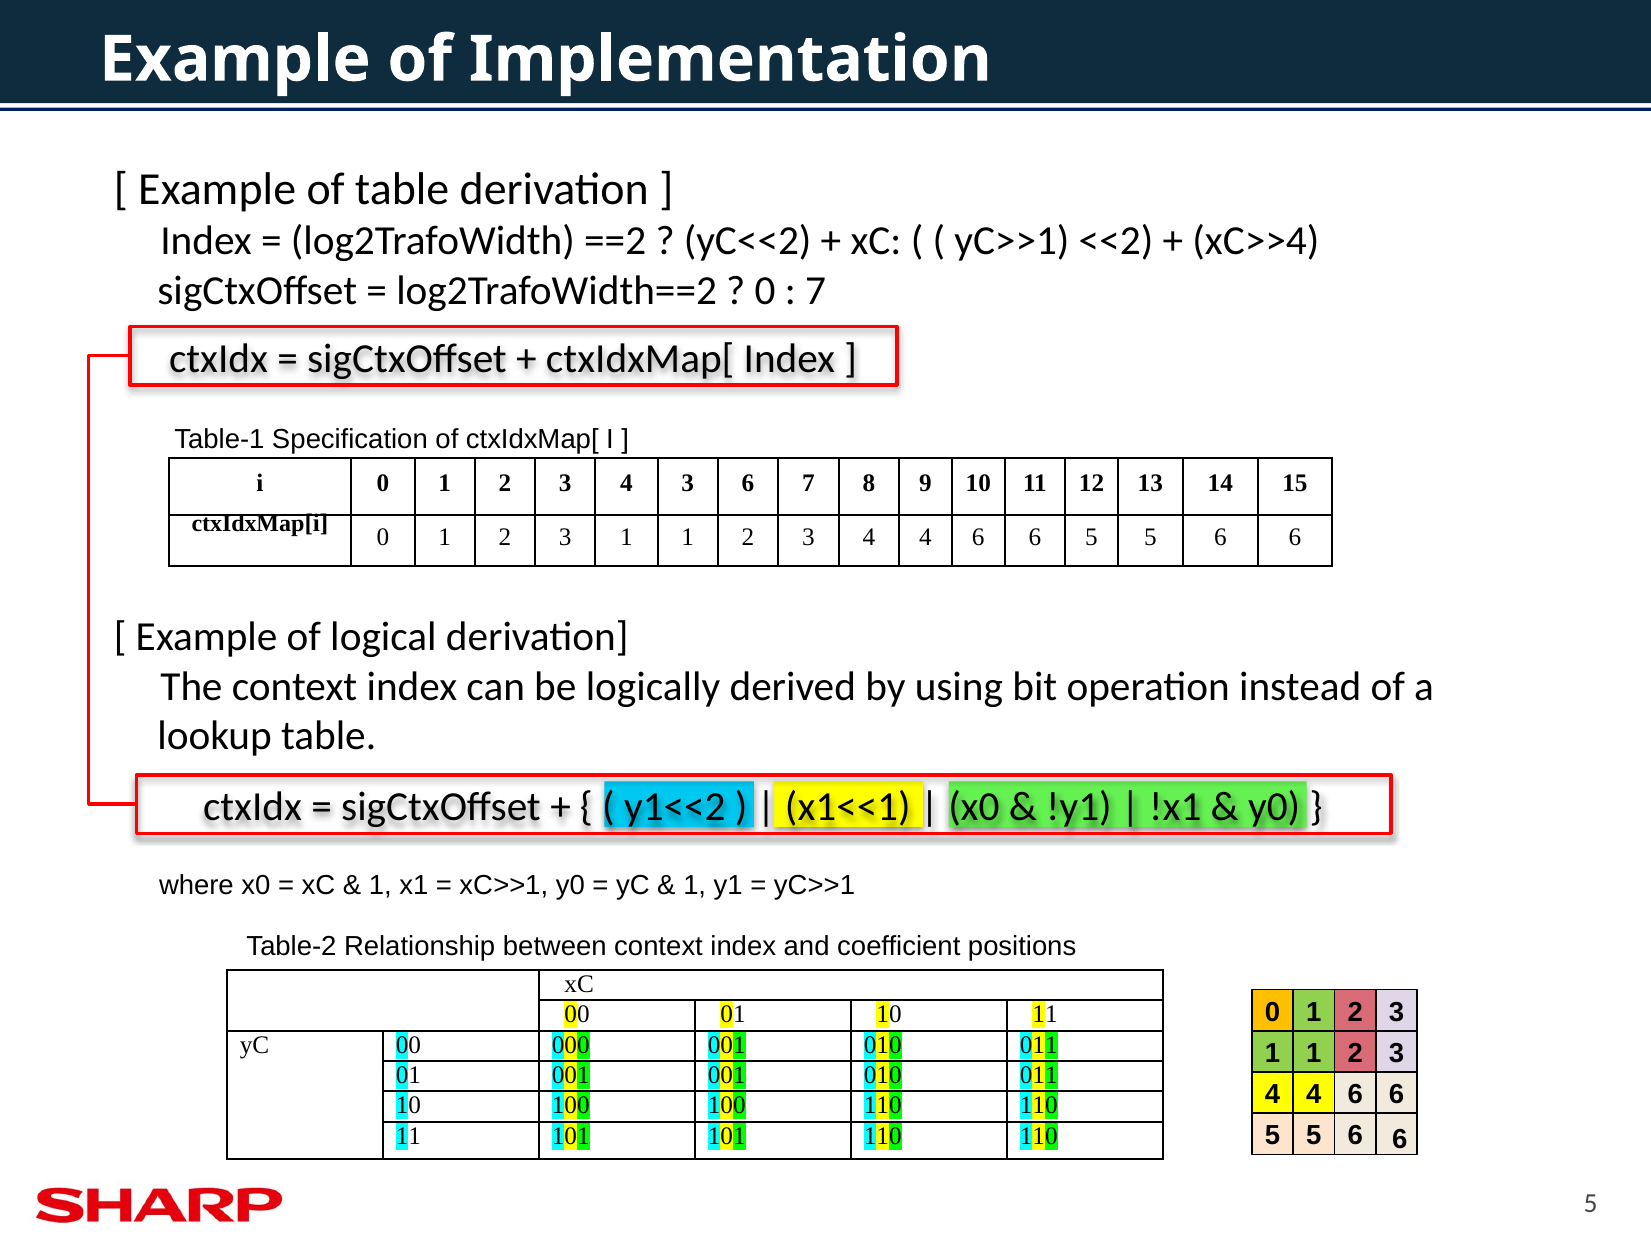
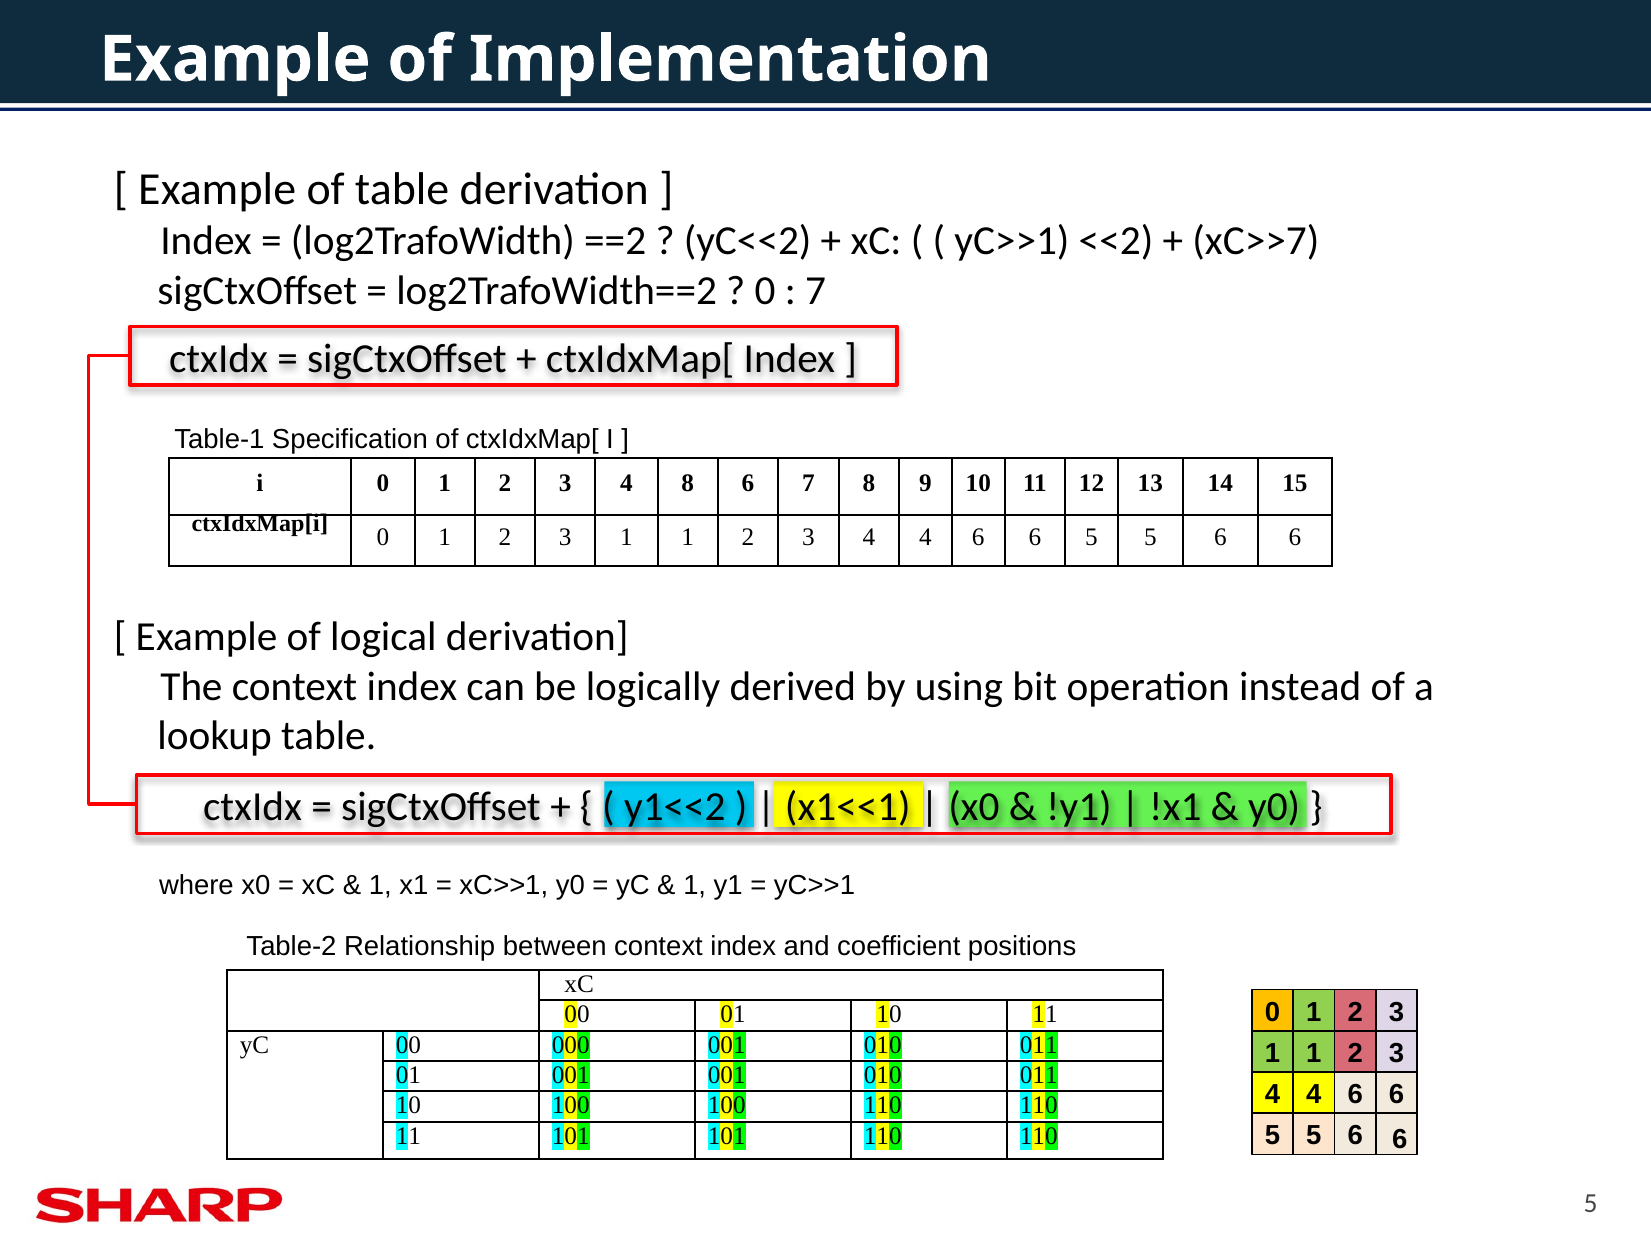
xC>>4: xC>>4 -> xC>>7
4 3: 3 -> 8
